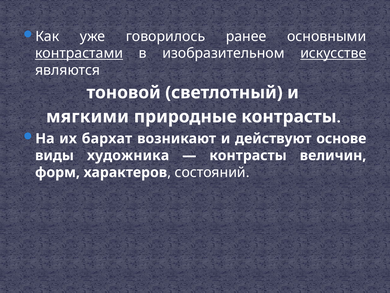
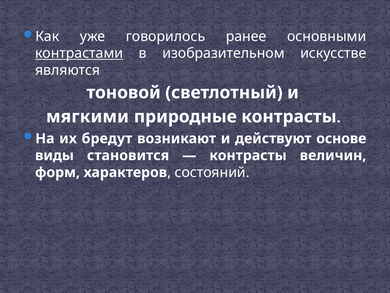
искусстве underline: present -> none
бархат: бархат -> бредут
художника: художника -> становится
